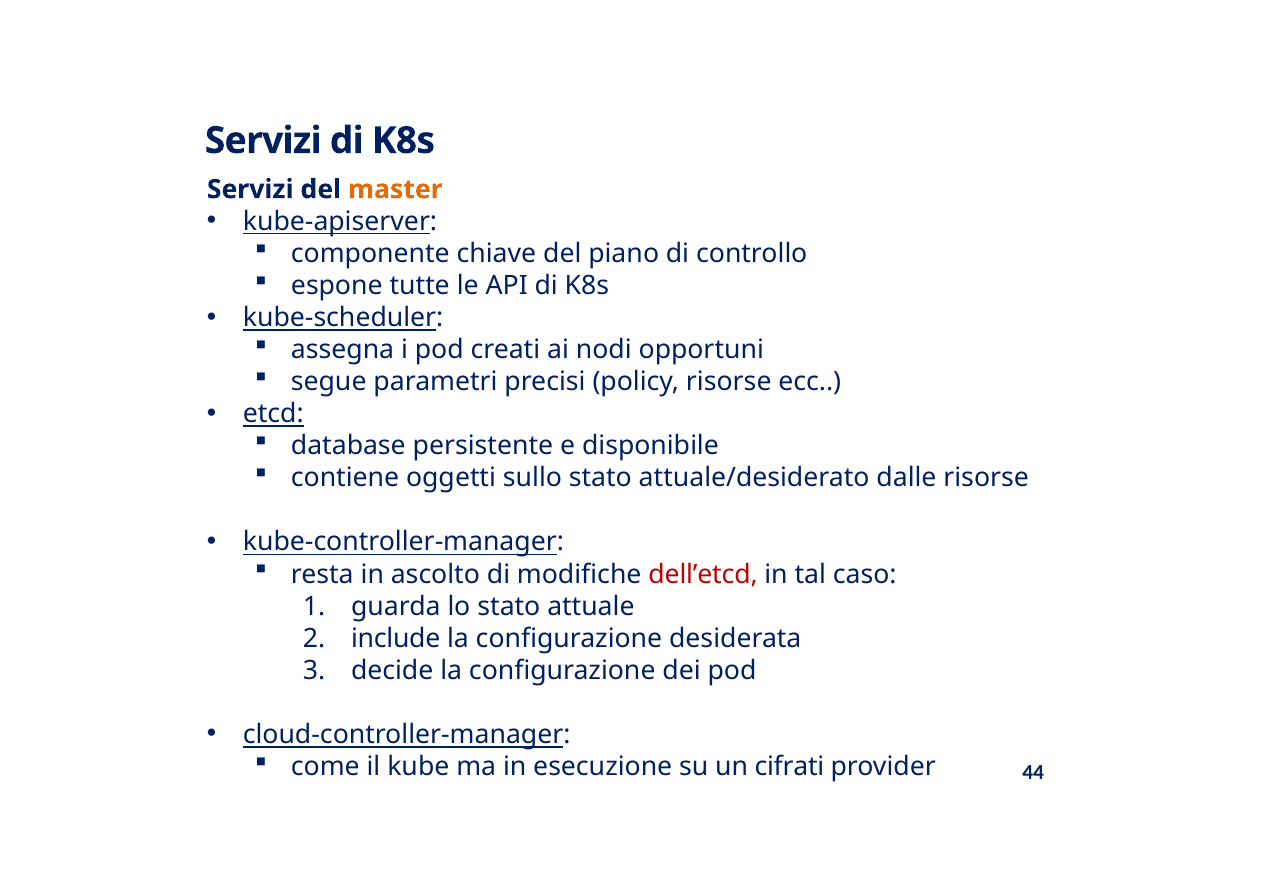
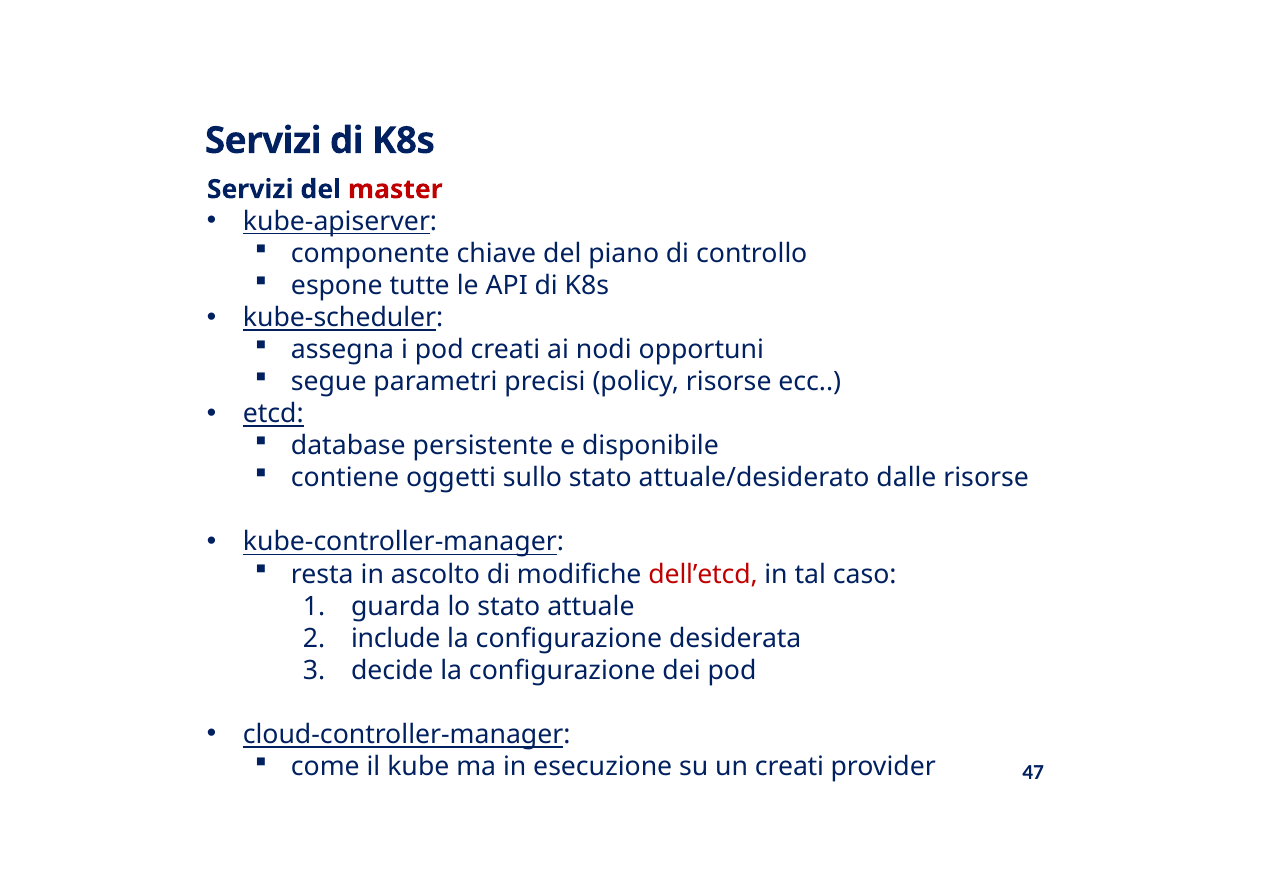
master colour: orange -> red
un cifrati: cifrati -> creati
44: 44 -> 47
